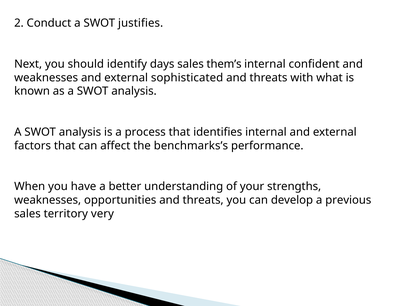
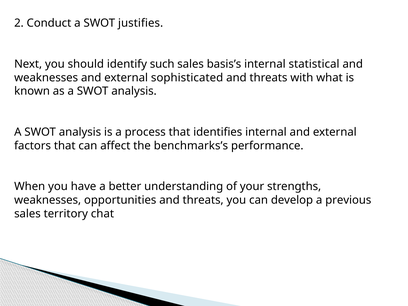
days: days -> such
them’s: them’s -> basis’s
confident: confident -> statistical
very: very -> chat
